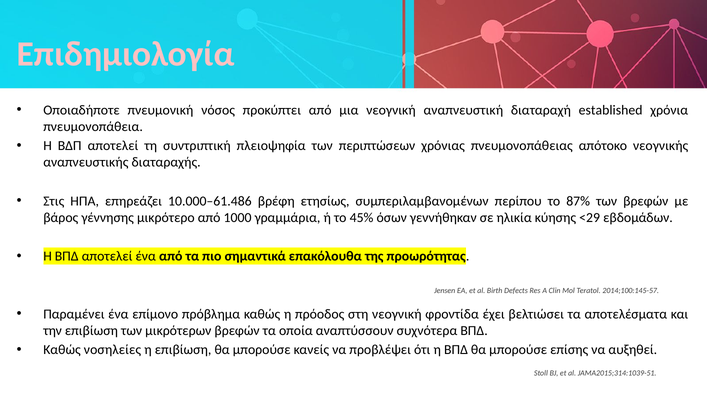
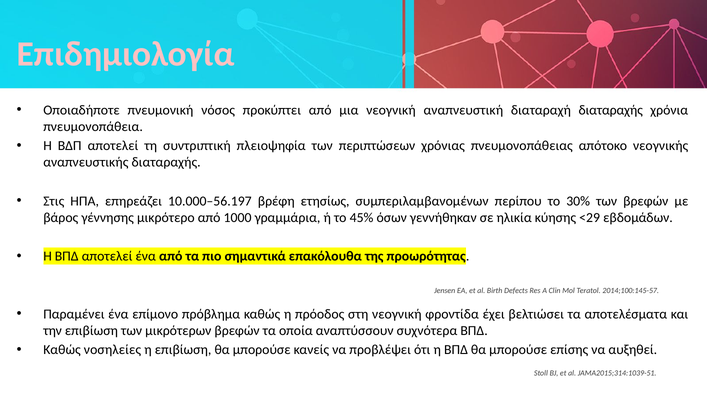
διαταραχή established: established -> διαταραχής
10.000–61.486: 10.000–61.486 -> 10.000–56.197
87%: 87% -> 30%
